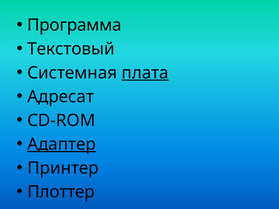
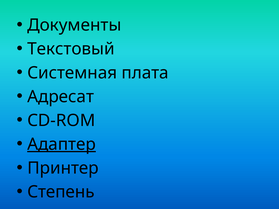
Программа: Программа -> Документы
плата underline: present -> none
Плоттер: Плоттер -> Степень
